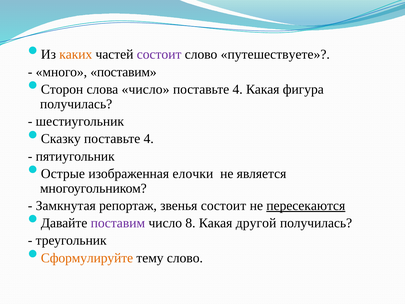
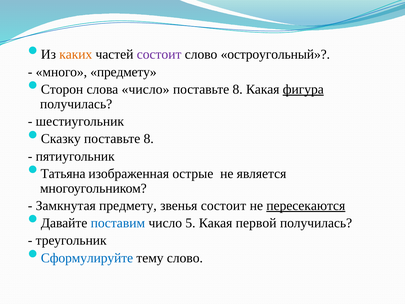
путешествуете: путешествуете -> остроугольный
много поставим: поставим -> предмету
4 at (238, 89): 4 -> 8
фигура underline: none -> present
4 at (149, 139): 4 -> 8
Острые: Острые -> Татьяна
елочки: елочки -> острые
Замкнутая репортаж: репортаж -> предмету
поставим at (118, 223) colour: purple -> blue
8: 8 -> 5
другой: другой -> первой
Сформулируйте colour: orange -> blue
